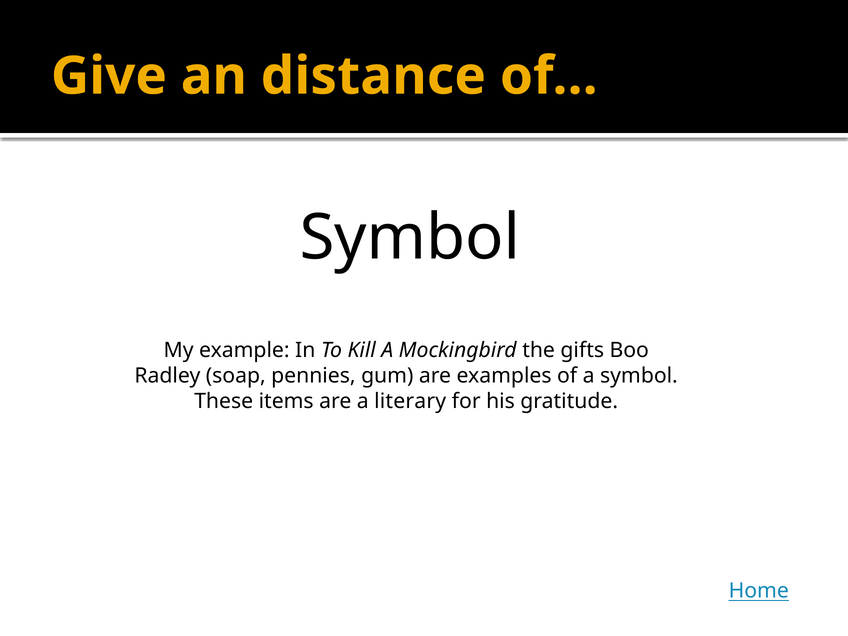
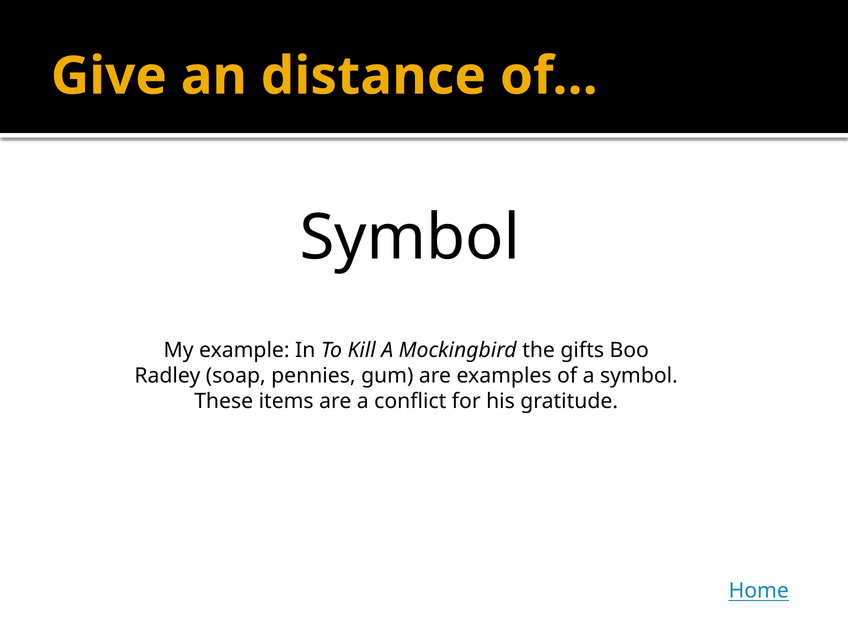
literary: literary -> conflict
